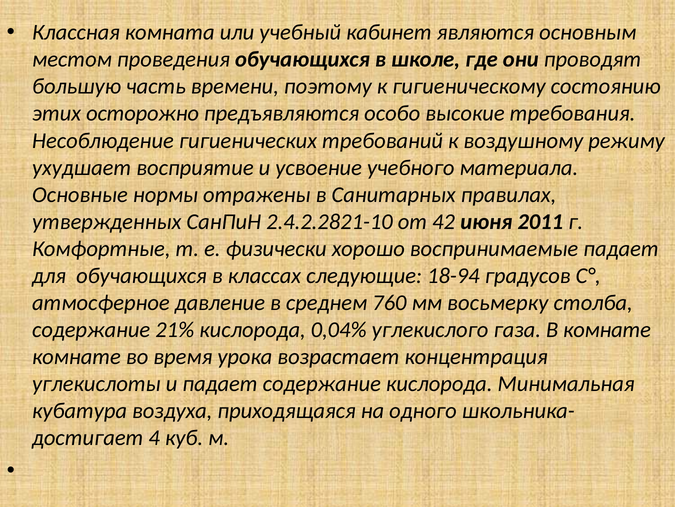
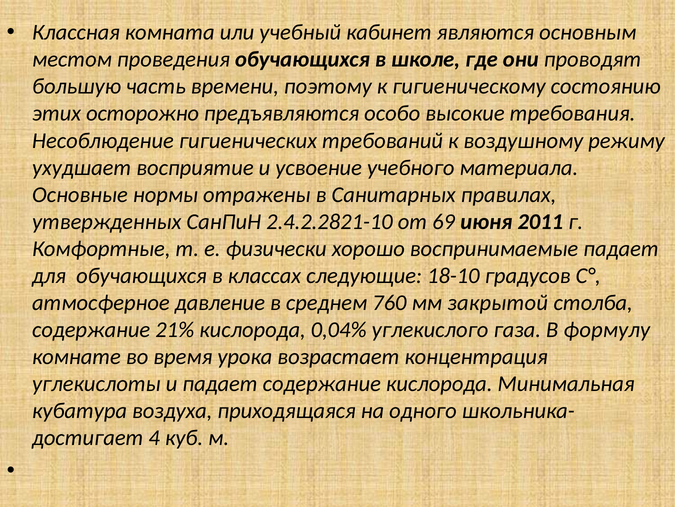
42: 42 -> 69
18-94: 18-94 -> 18-10
восьмерку: восьмерку -> закрытой
В комнате: комнате -> формулу
